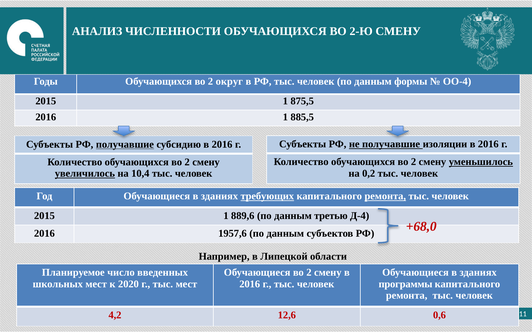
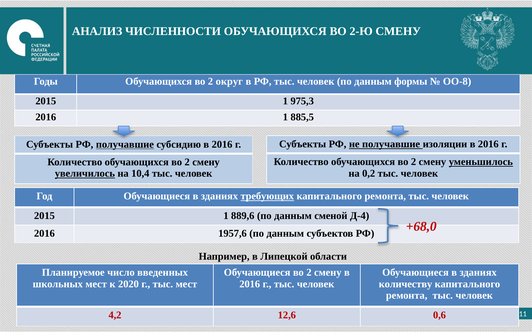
ОО-4: ОО-4 -> ОО-8
875,5: 875,5 -> 975,3
ремонта at (385, 196) underline: present -> none
третью: третью -> сменой
программы: программы -> количеству
